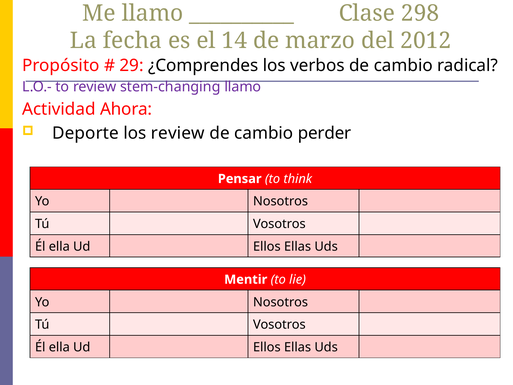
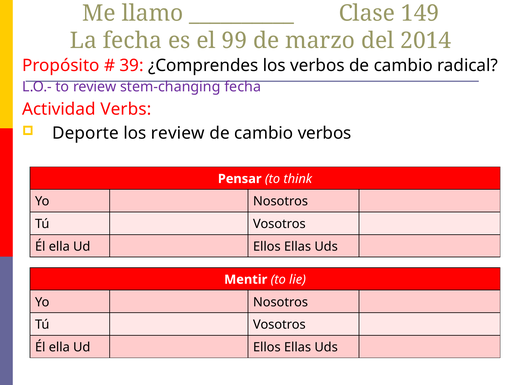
298: 298 -> 149
14: 14 -> 99
2012: 2012 -> 2014
29: 29 -> 39
stem-changing llamo: llamo -> fecha
Ahora: Ahora -> Verbs
cambio perder: perder -> verbos
